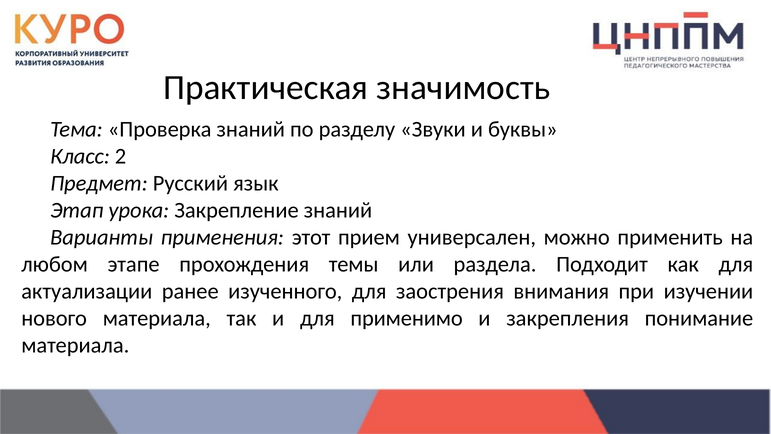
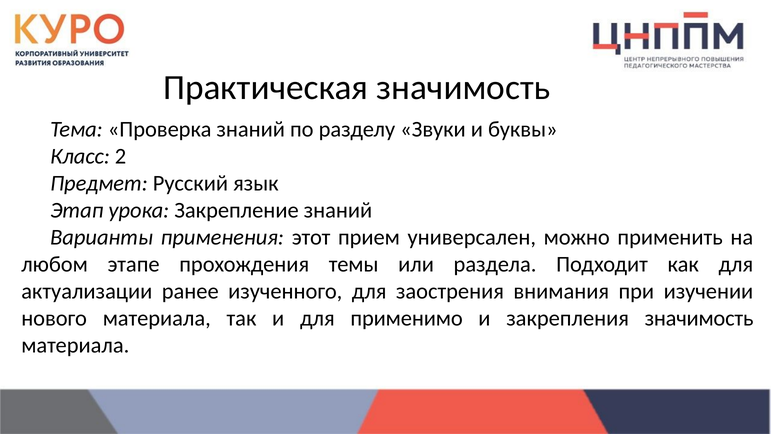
закрепления понимание: понимание -> значимость
